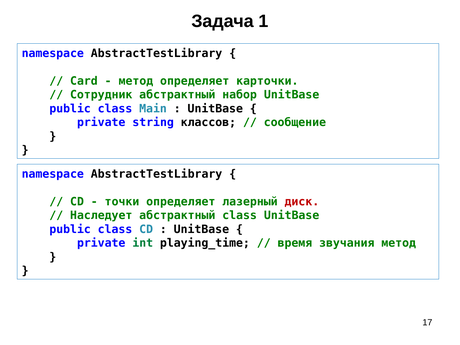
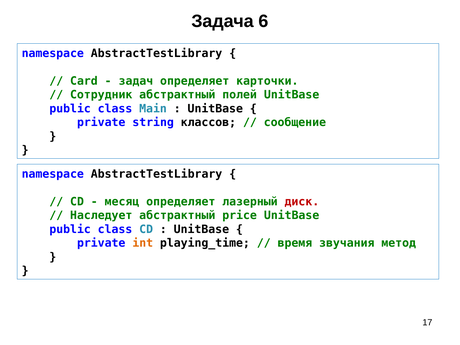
1: 1 -> 6
метод at (136, 81): метод -> задач
набор: набор -> полей
точки: точки -> месяц
абстрактный class: class -> price
int colour: green -> orange
